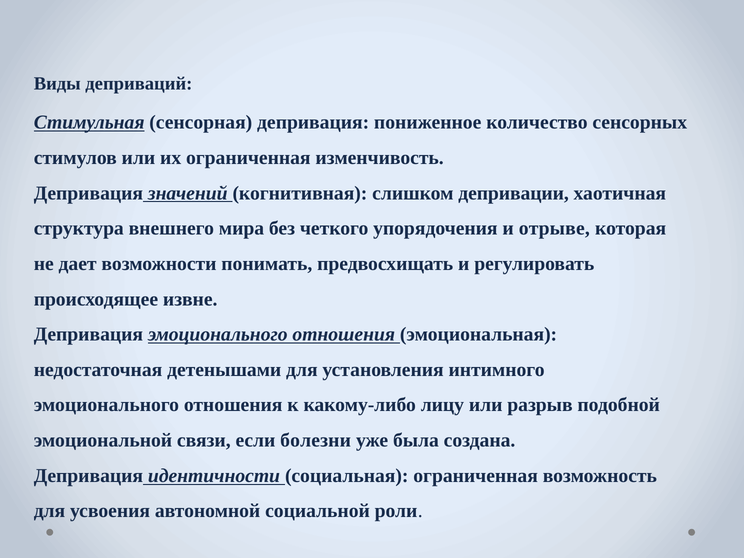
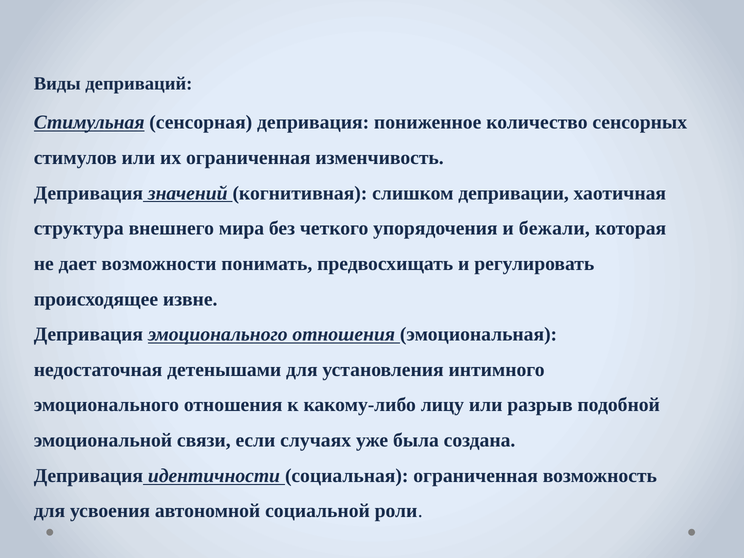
отрыве: отрыве -> бежали
болезни: болезни -> случаях
